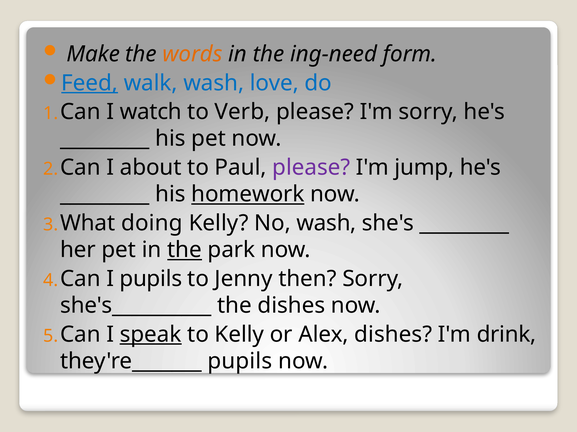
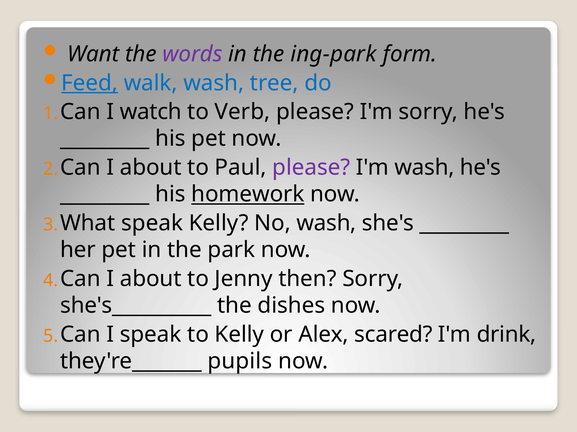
Make: Make -> Want
words colour: orange -> purple
ing-need: ing-need -> ing-park
love: love -> tree
I'm jump: jump -> wash
What doing: doing -> speak
the at (185, 250) underline: present -> none
pupils at (151, 279): pupils -> about
speak at (151, 335) underline: present -> none
Alex dishes: dishes -> scared
